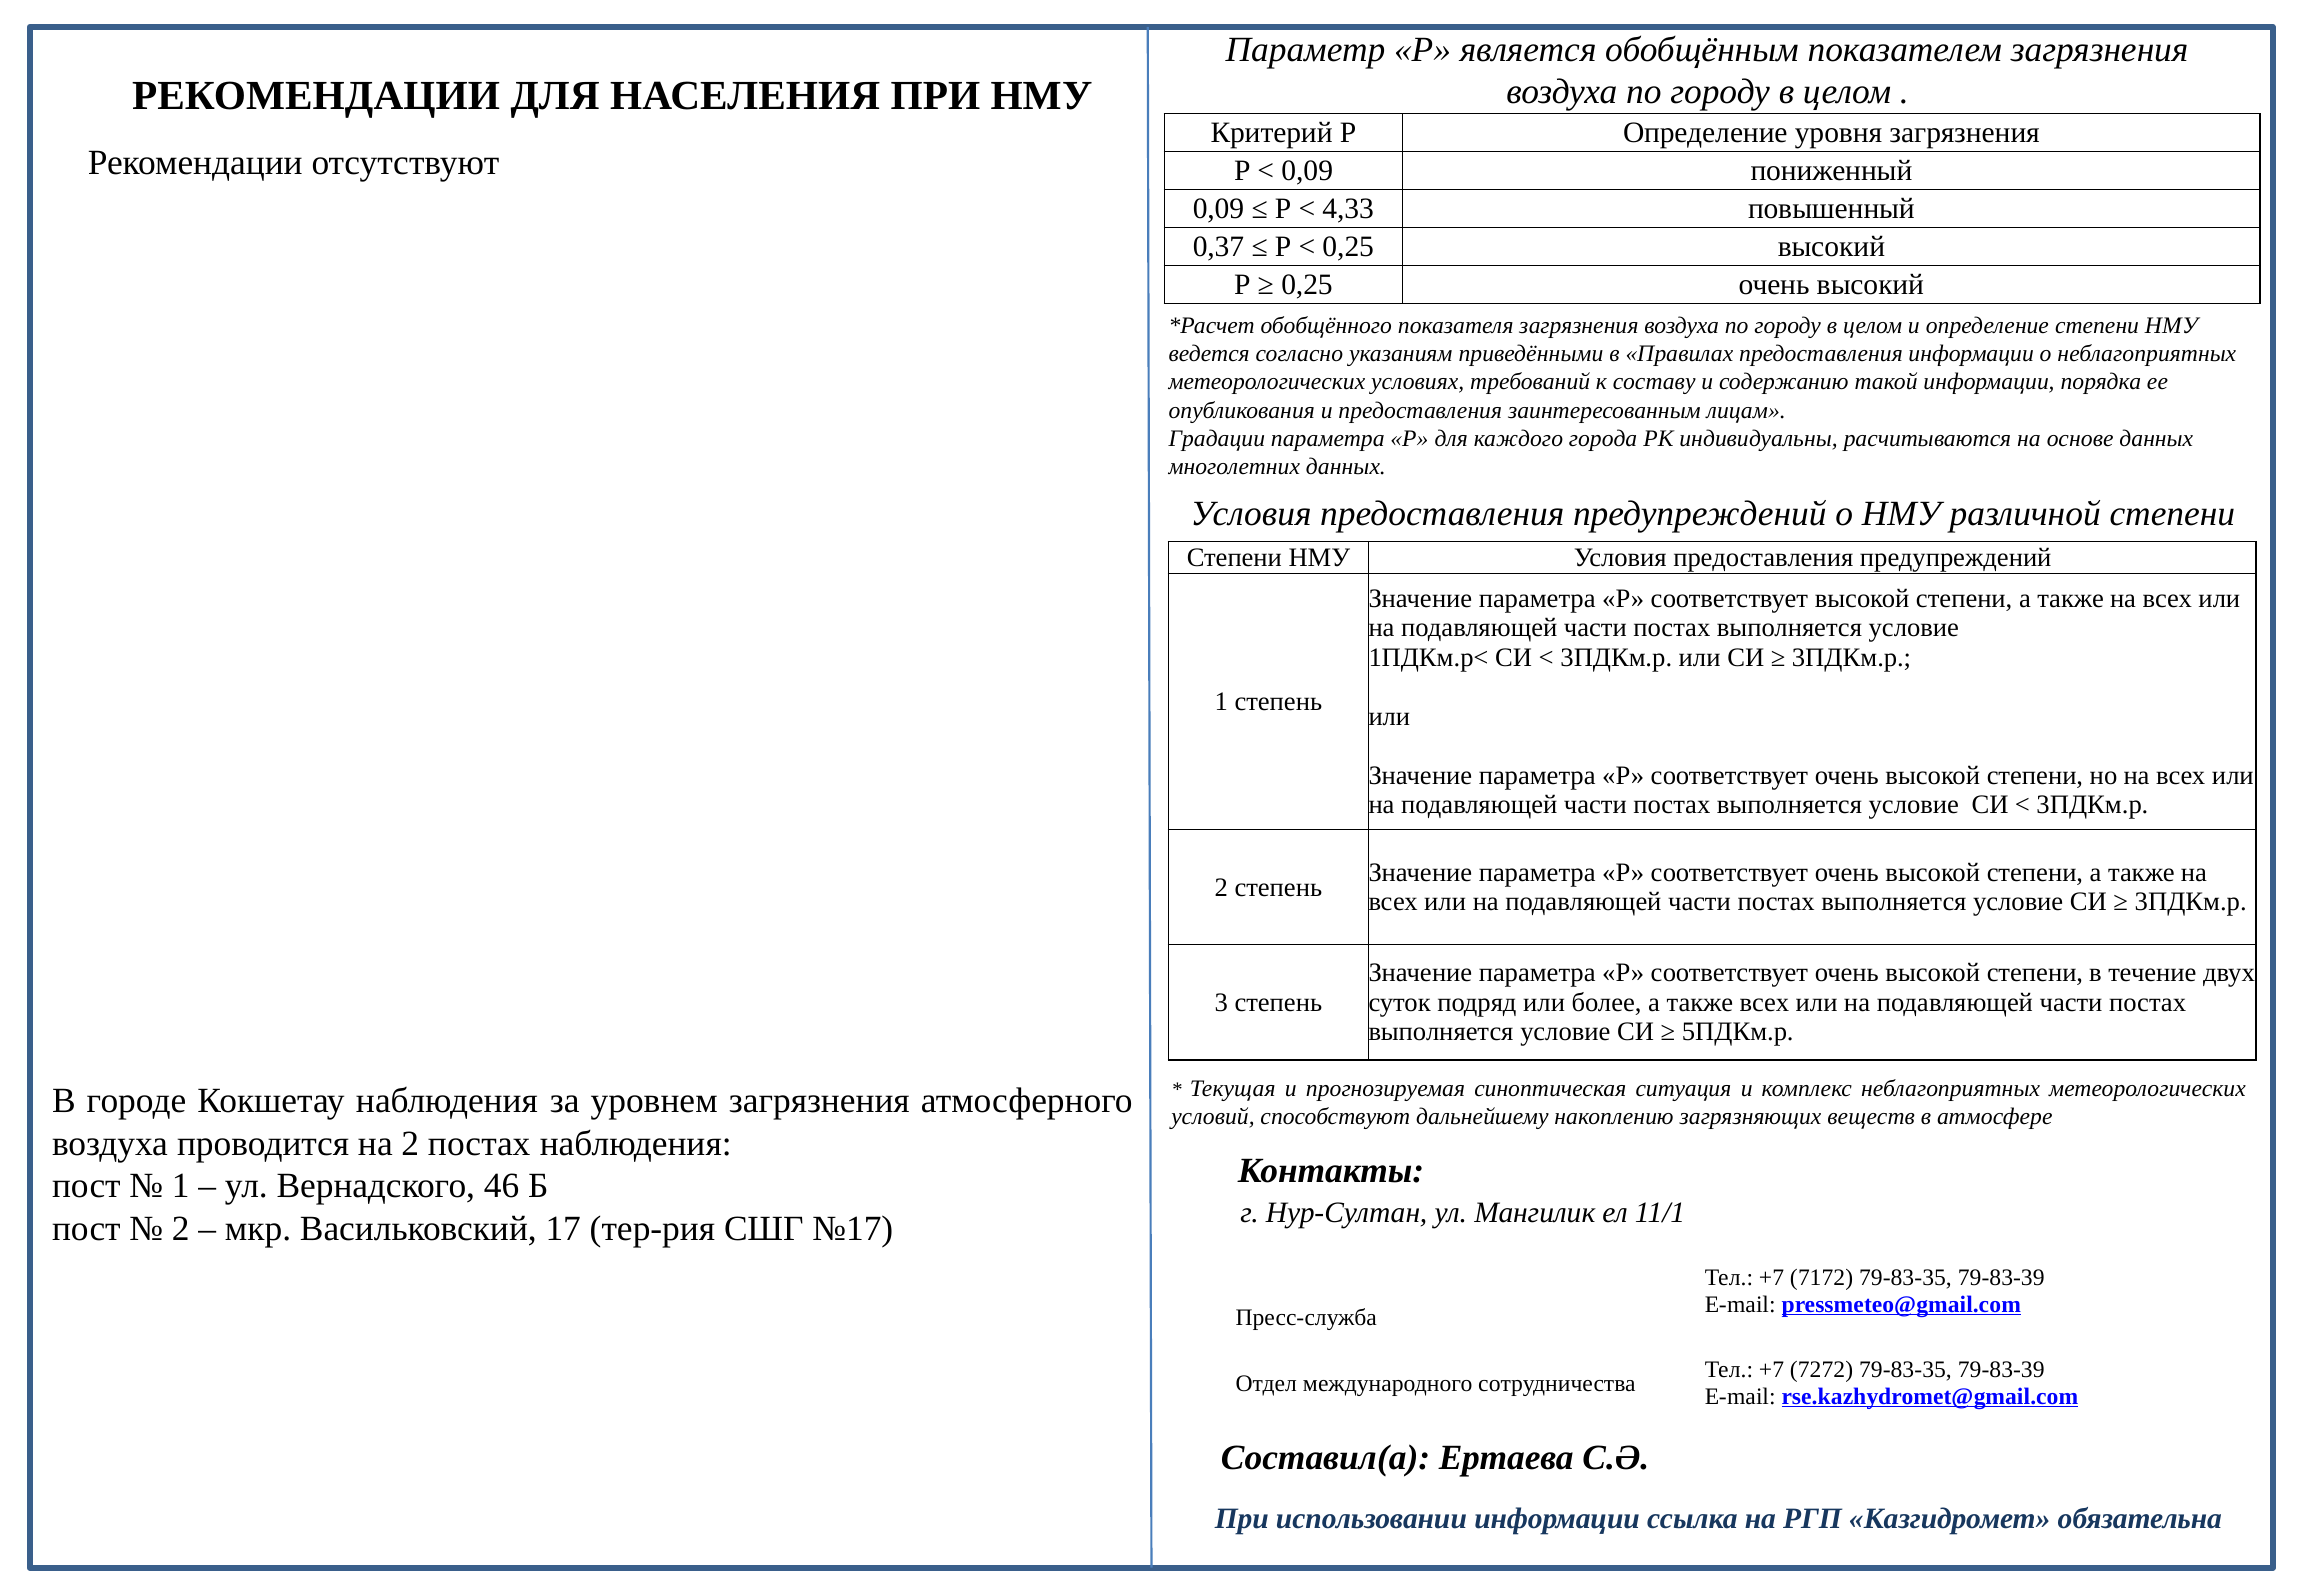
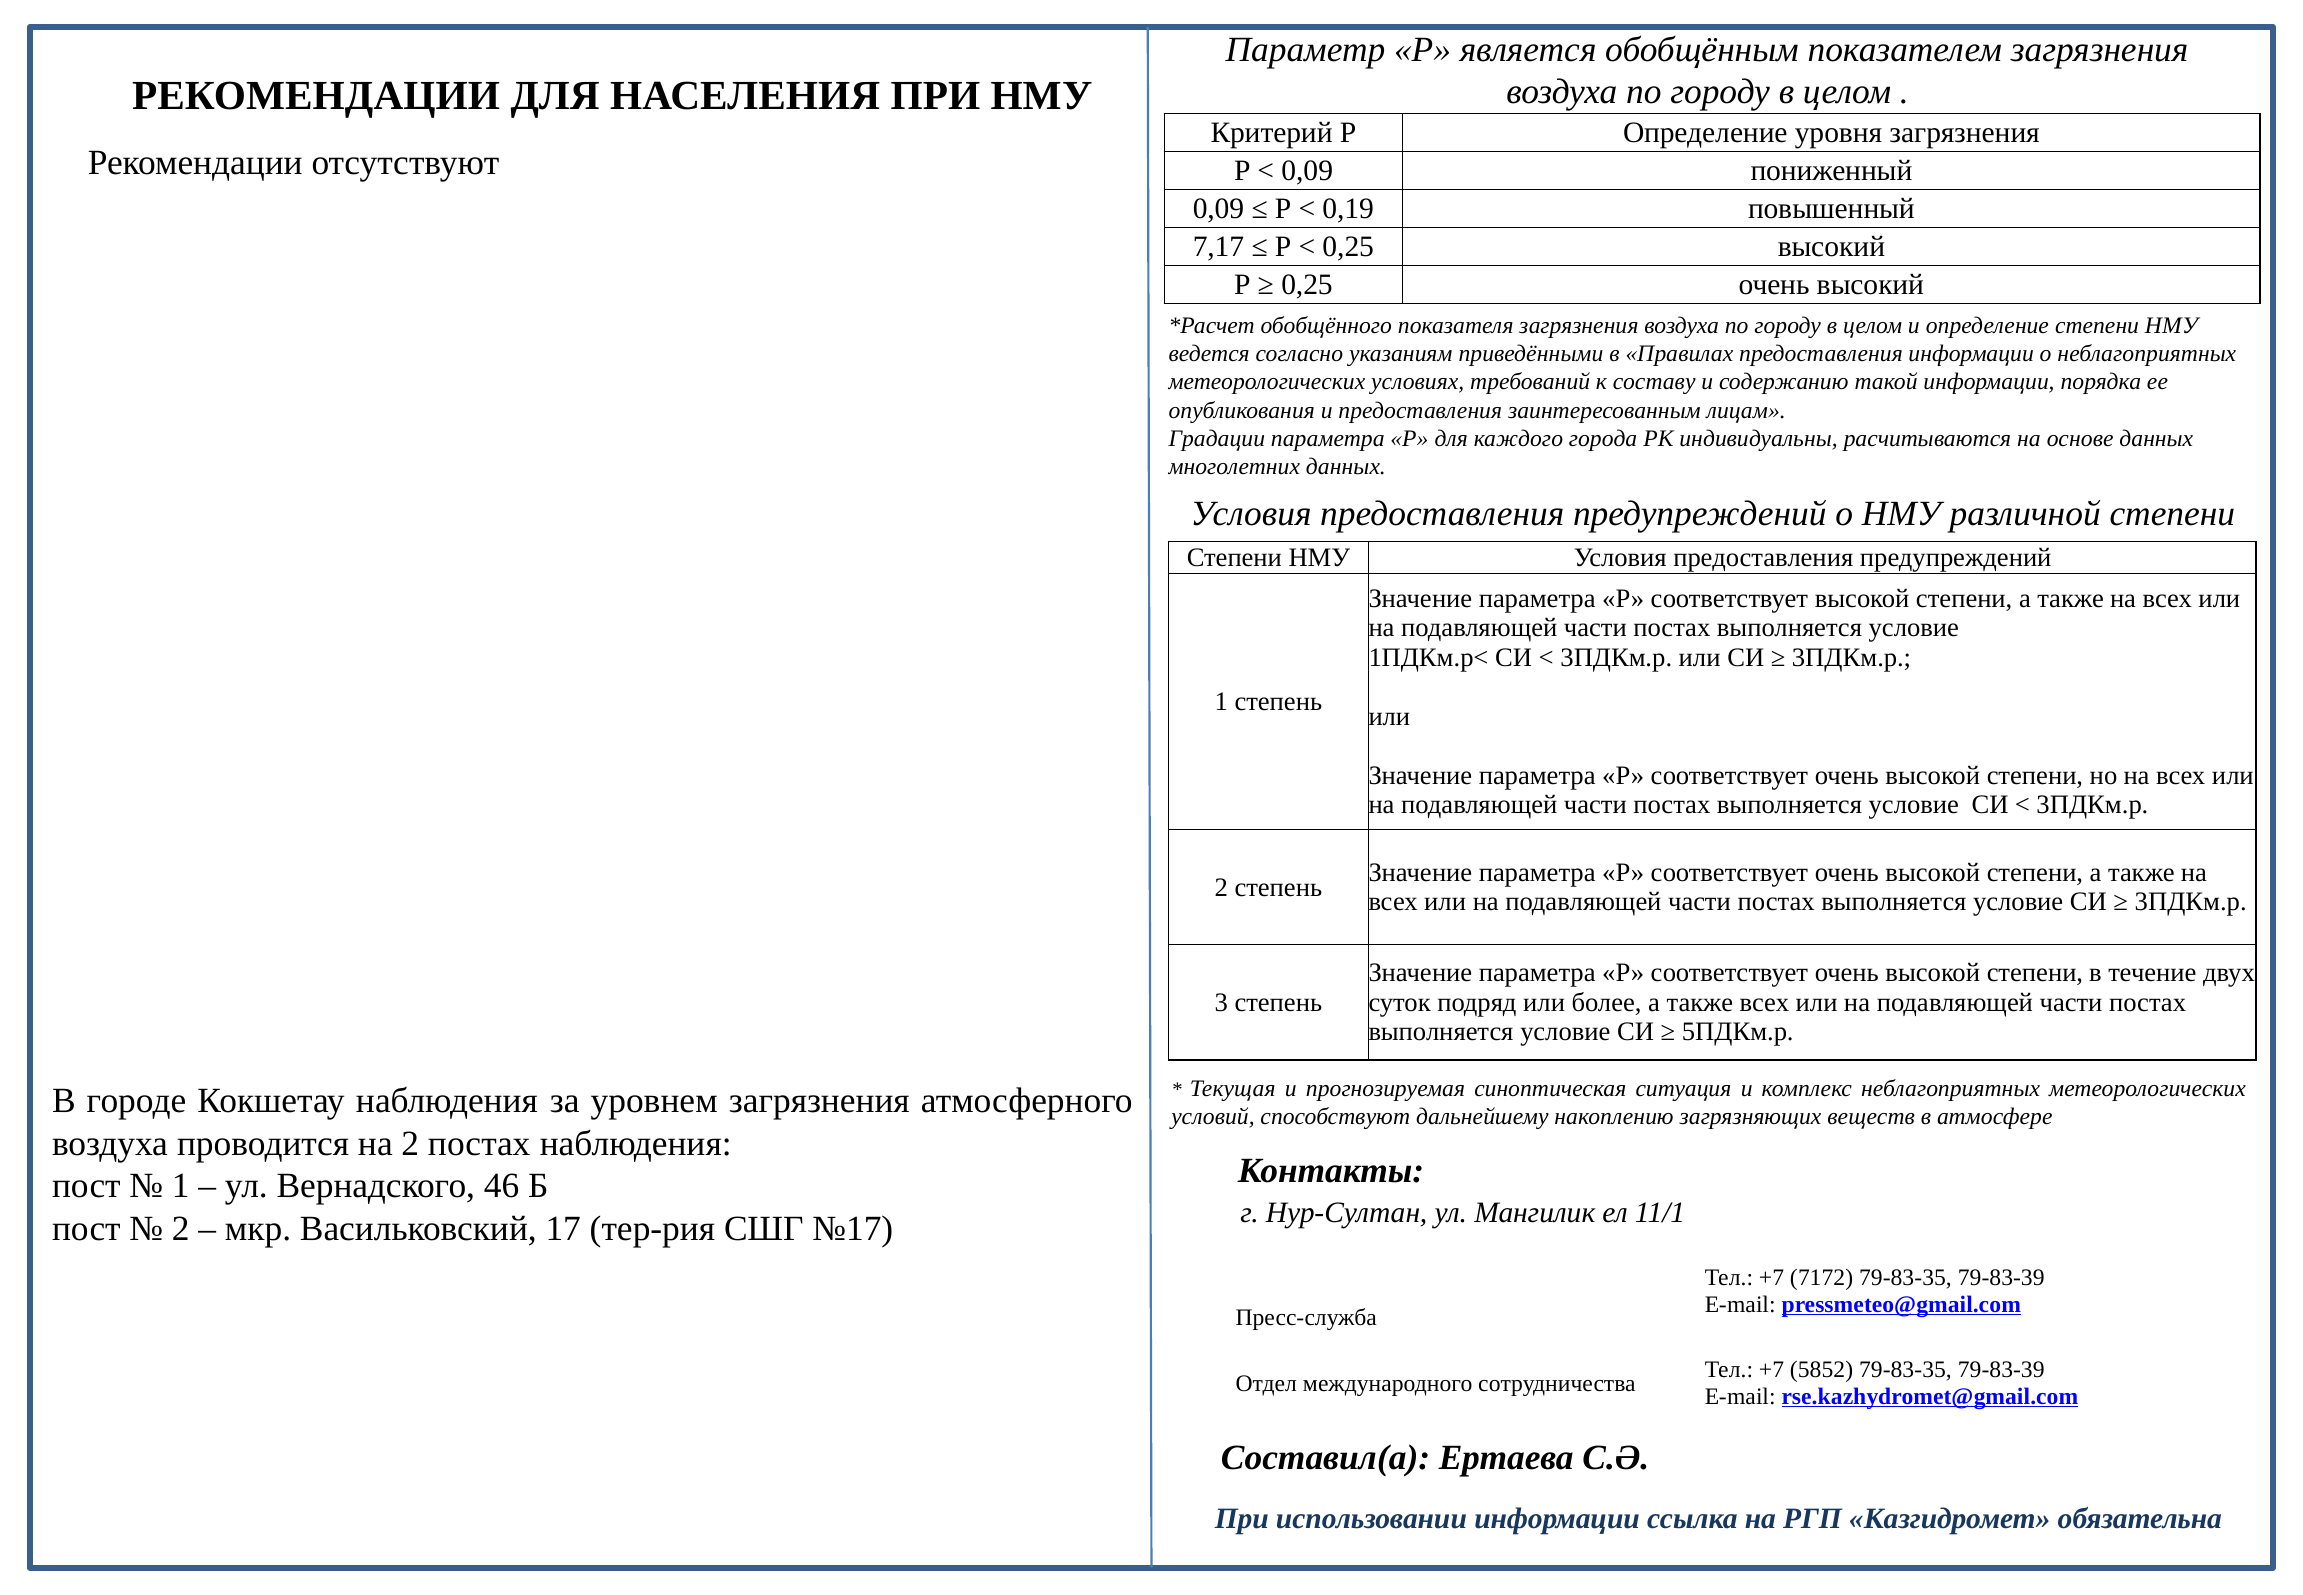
4,33: 4,33 -> 0,19
0,37: 0,37 -> 7,17
7272: 7272 -> 5852
